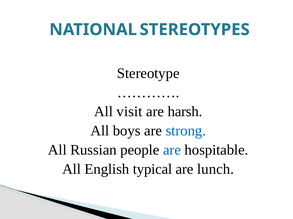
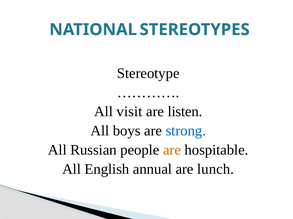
harsh: harsh -> listen
are at (172, 150) colour: blue -> orange
typical: typical -> annual
